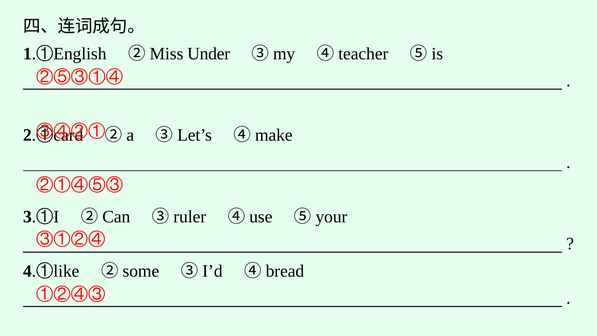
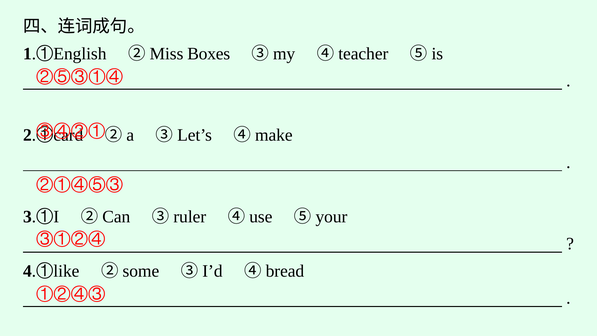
Under at (209, 54): Under -> Boxes
